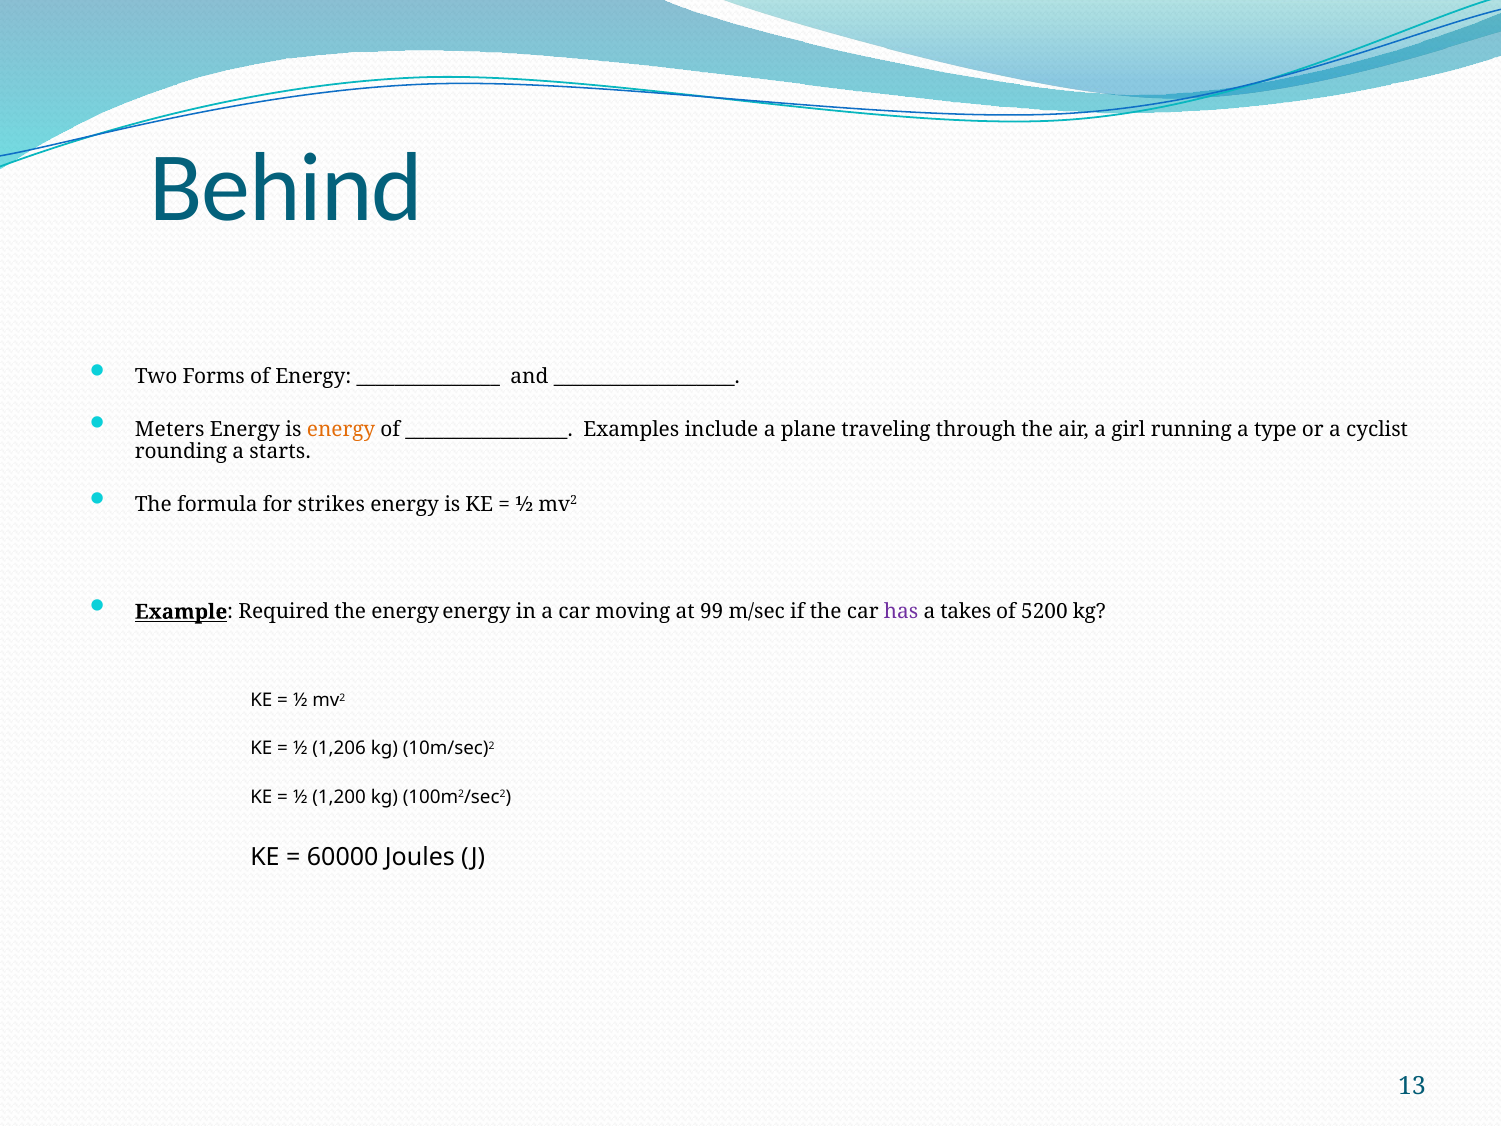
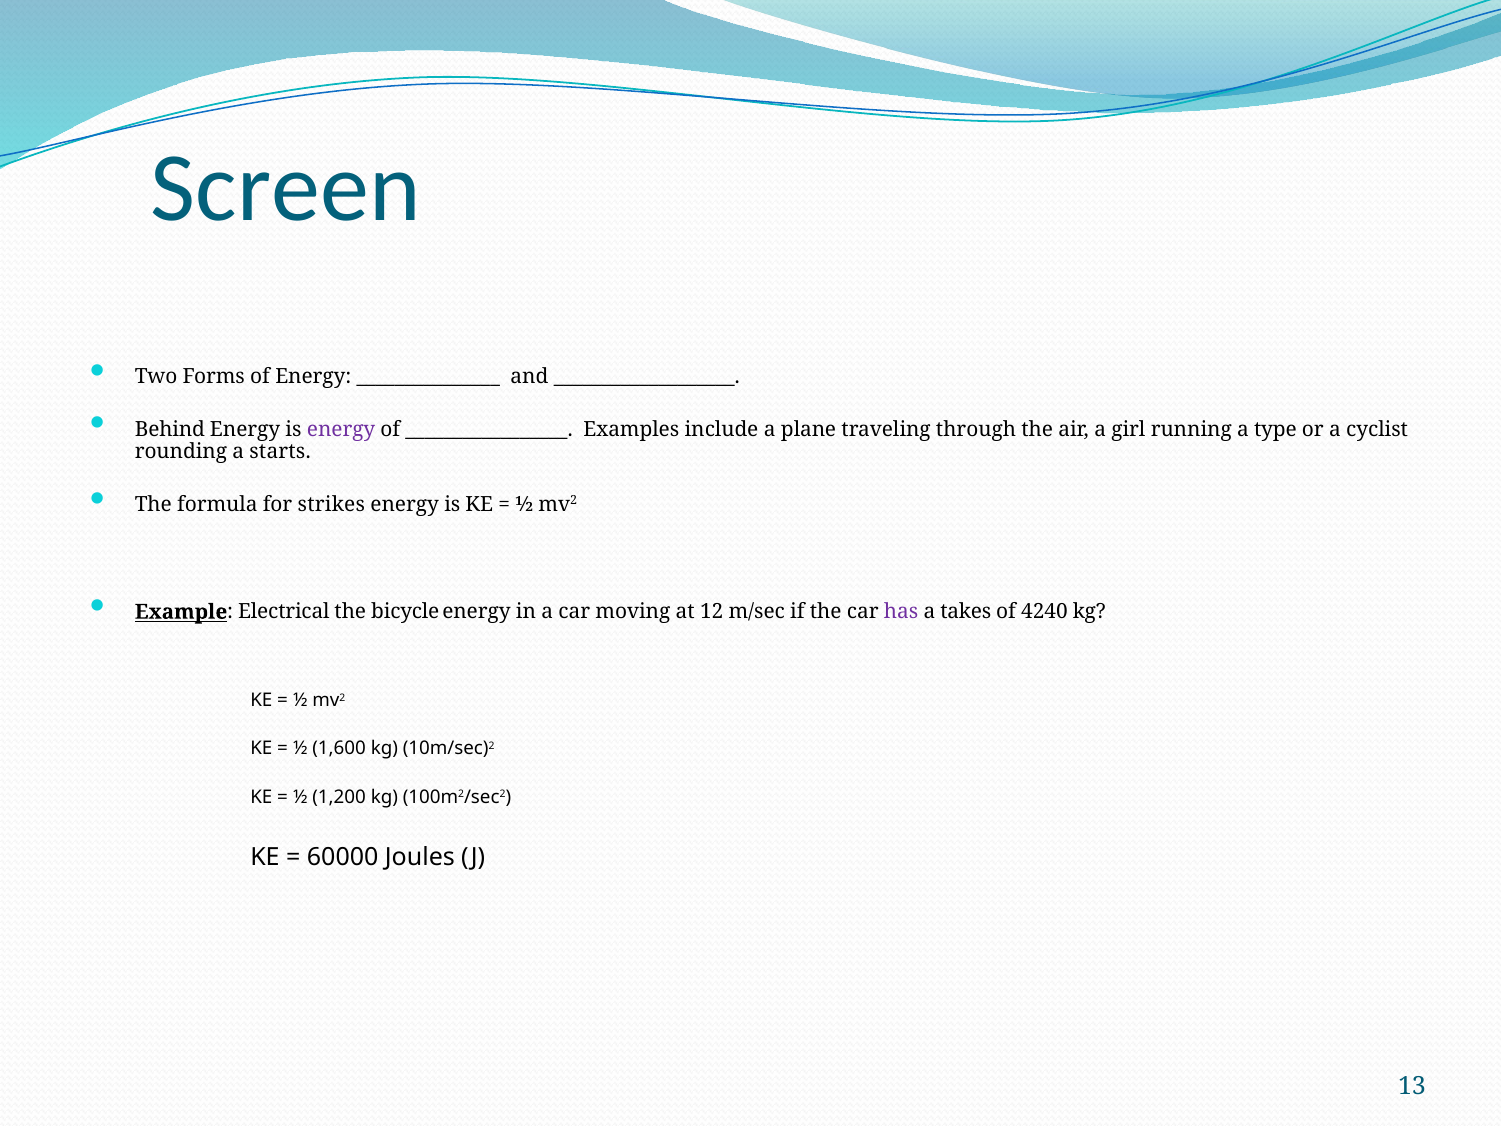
Behind: Behind -> Screen
Meters: Meters -> Behind
energy at (341, 429) colour: orange -> purple
Required: Required -> Electrical
the energy: energy -> bicycle
99: 99 -> 12
5200: 5200 -> 4240
1,206: 1,206 -> 1,600
